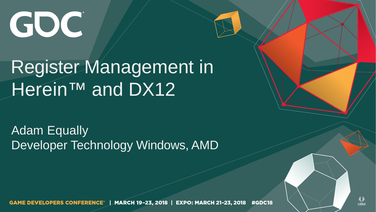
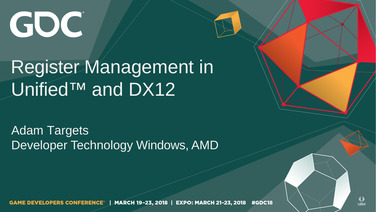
Herein™: Herein™ -> Unified™
Equally: Equally -> Targets
